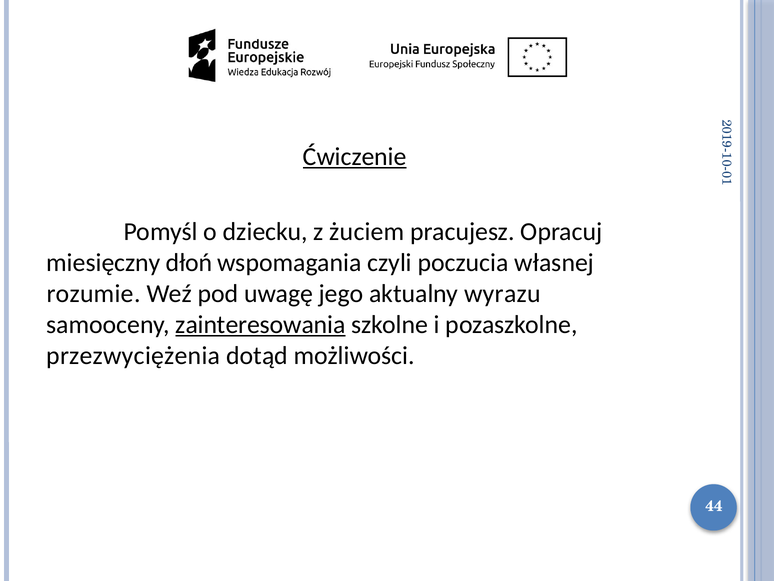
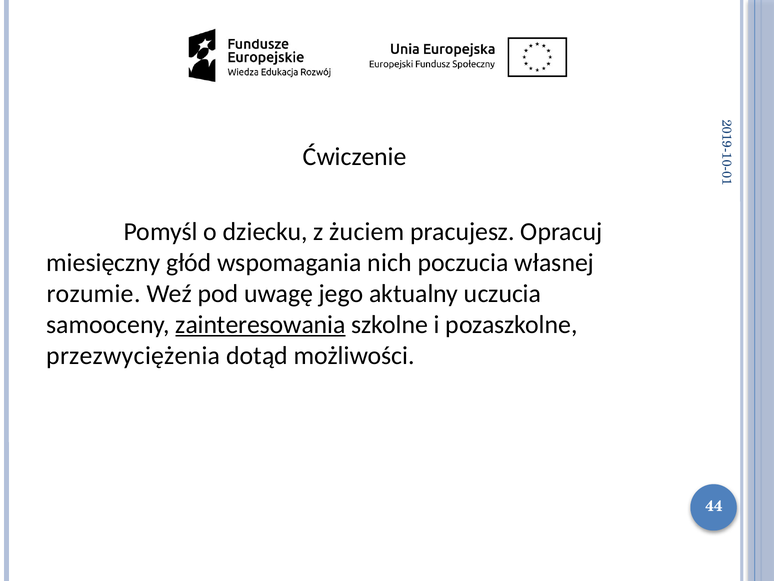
Ćwiczenie underline: present -> none
dłoń: dłoń -> głód
czyli: czyli -> nich
wyrazu: wyrazu -> uczucia
